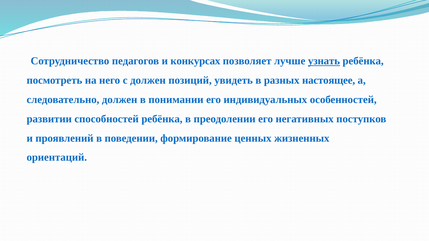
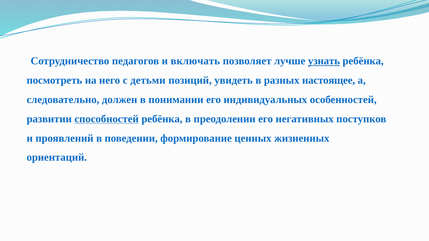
конкурсах: конкурсах -> включать
с должен: должен -> детьми
способностей underline: none -> present
